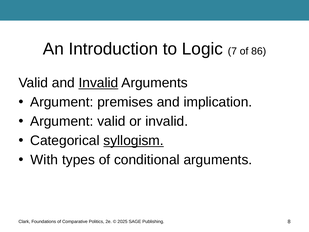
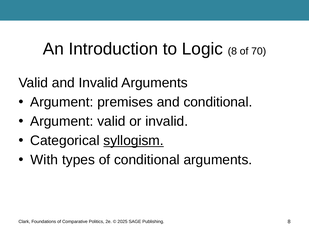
Logic 7: 7 -> 8
86: 86 -> 70
Invalid at (98, 83) underline: present -> none
and implication: implication -> conditional
